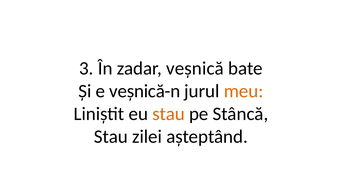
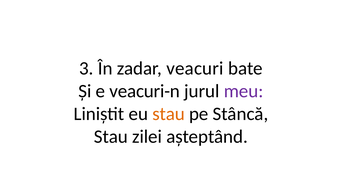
veșnică: veșnică -> veacuri
veșnică-n: veșnică-n -> veacuri-n
meu colour: orange -> purple
